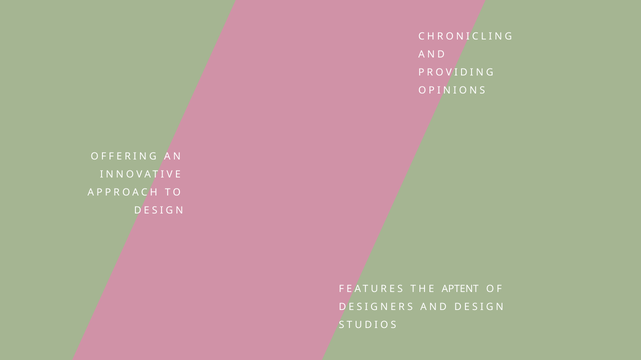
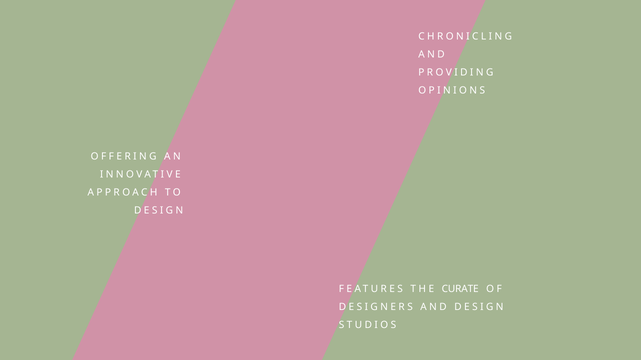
APTENT: APTENT -> CURATE
